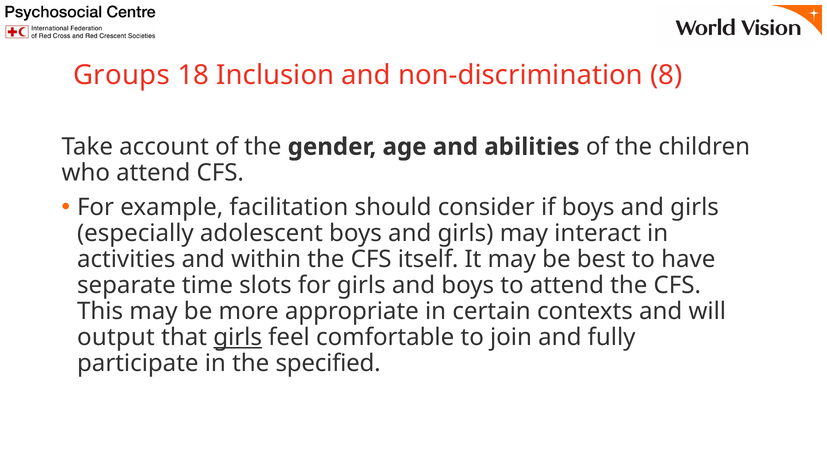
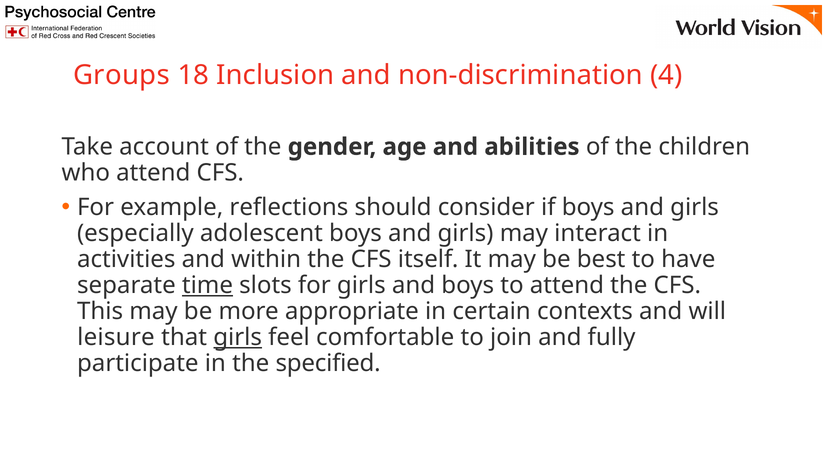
8: 8 -> 4
facilitation: facilitation -> reflections
time underline: none -> present
output: output -> leisure
